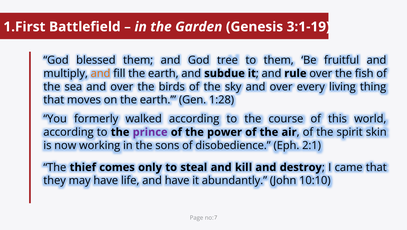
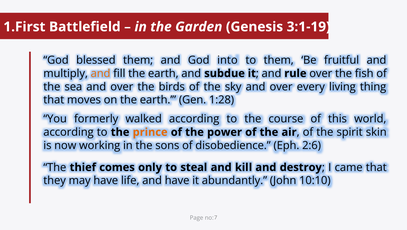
tree: tree -> into
prince colour: purple -> orange
2:1: 2:1 -> 2:6
